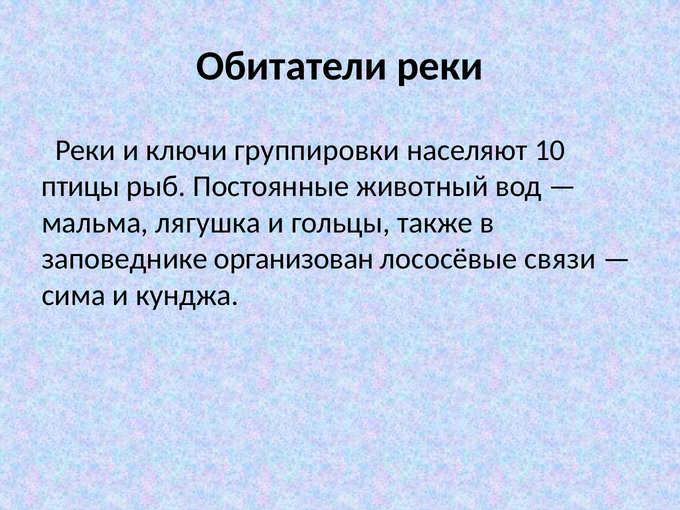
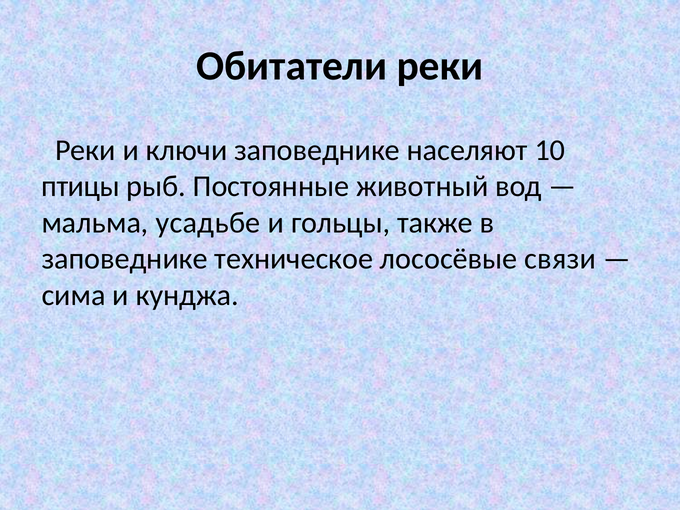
ключи группировки: группировки -> заповеднике
лягушка: лягушка -> усадьбе
организован: организован -> техническое
